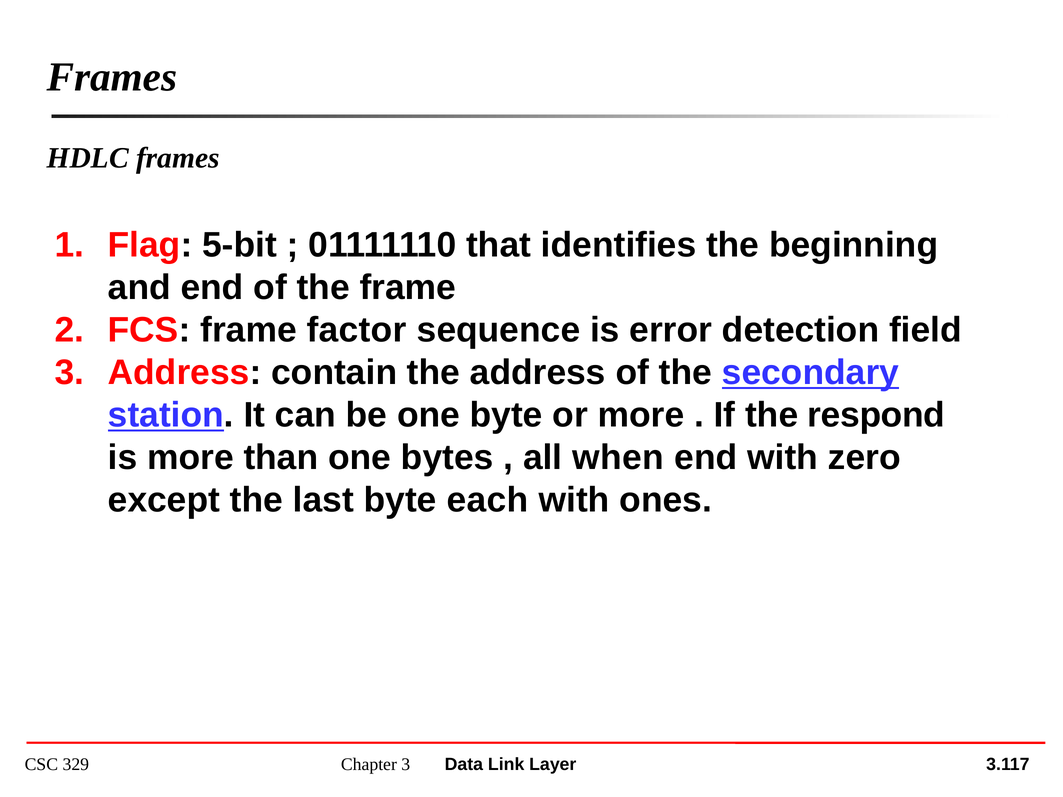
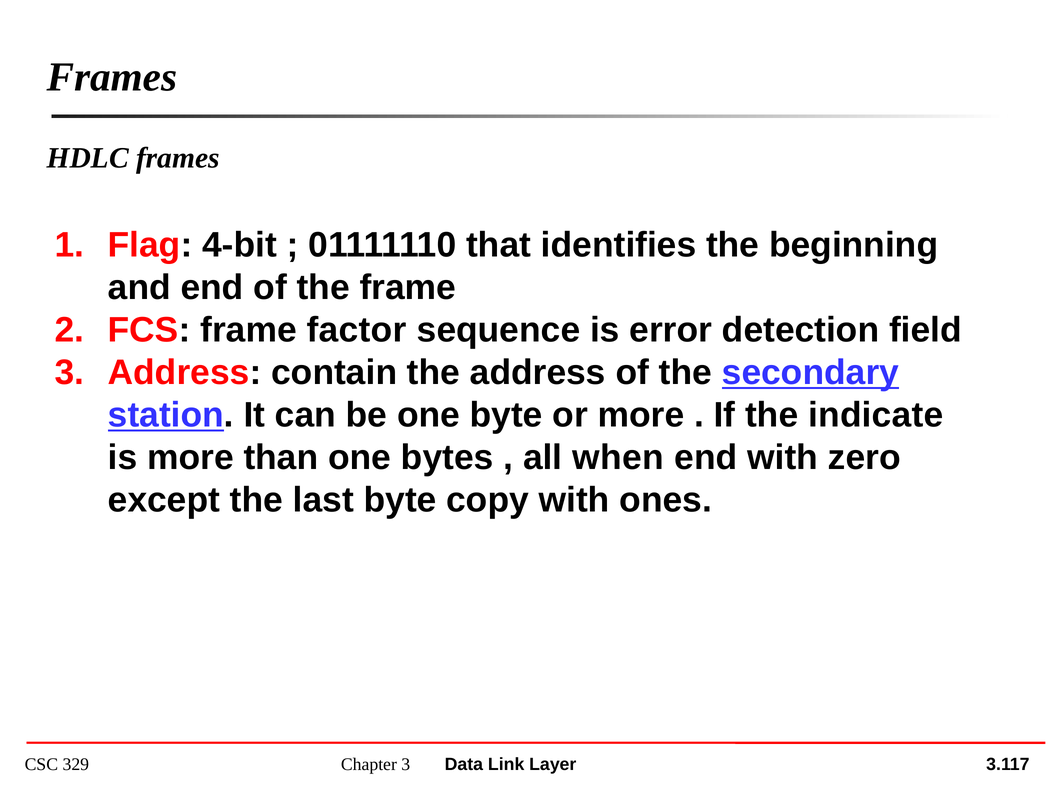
5-bit: 5-bit -> 4-bit
respond: respond -> indicate
each: each -> copy
